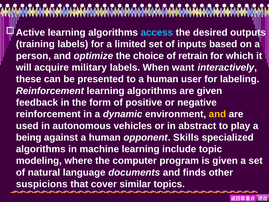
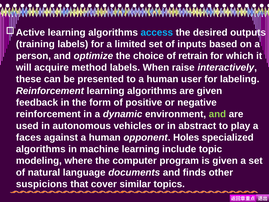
military: military -> method
want: want -> raise
and at (217, 114) colour: yellow -> light green
being: being -> faces
Skills: Skills -> Holes
